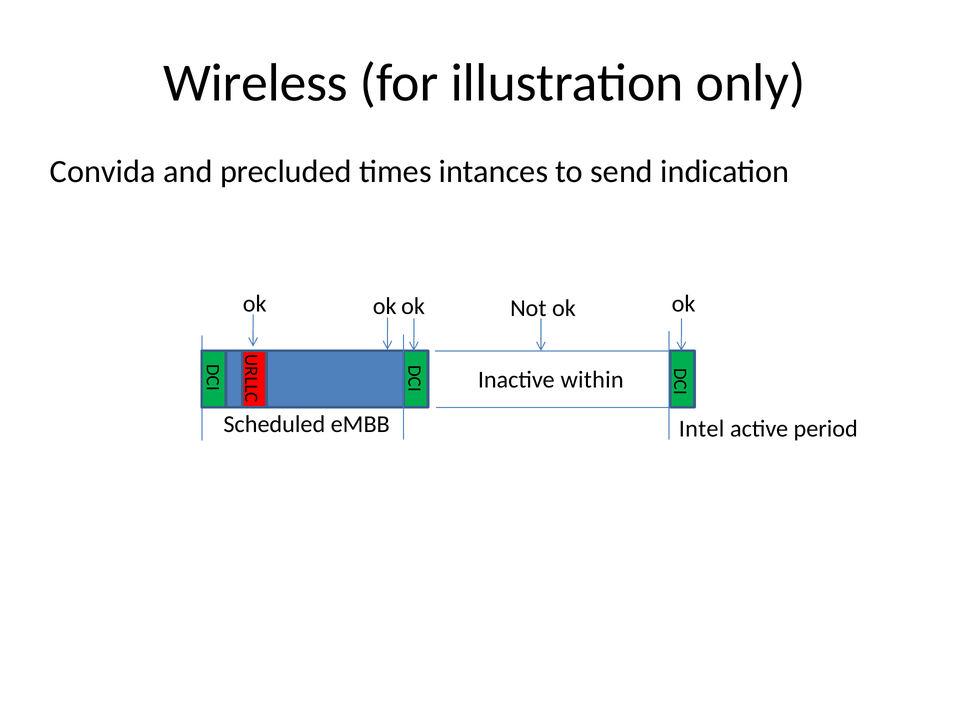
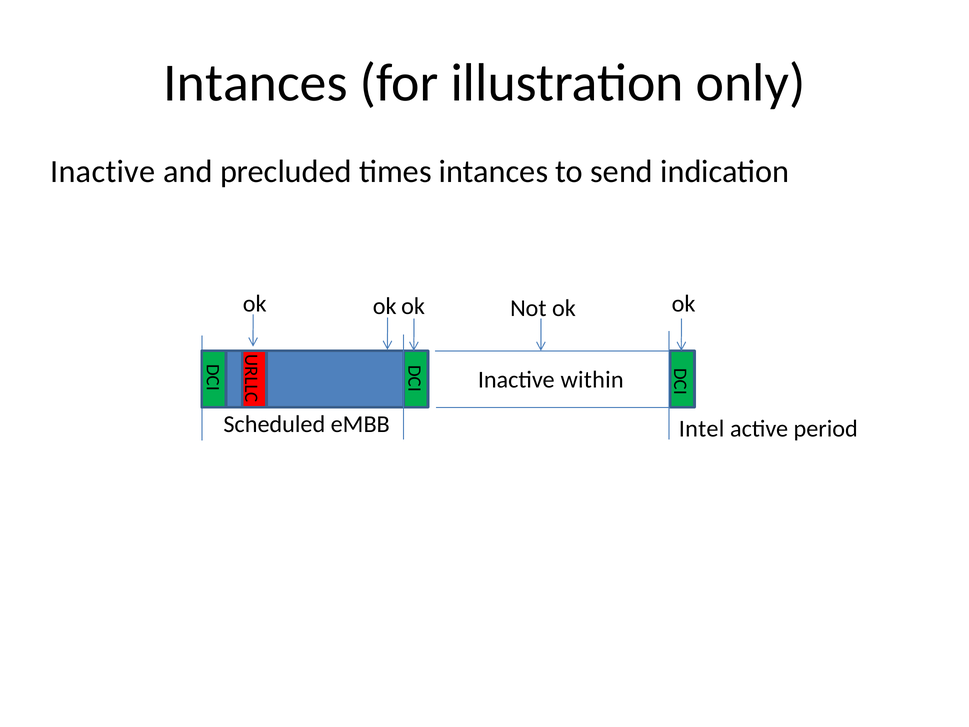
Wireless at (256, 83): Wireless -> Intances
Convida at (103, 172): Convida -> Inactive
